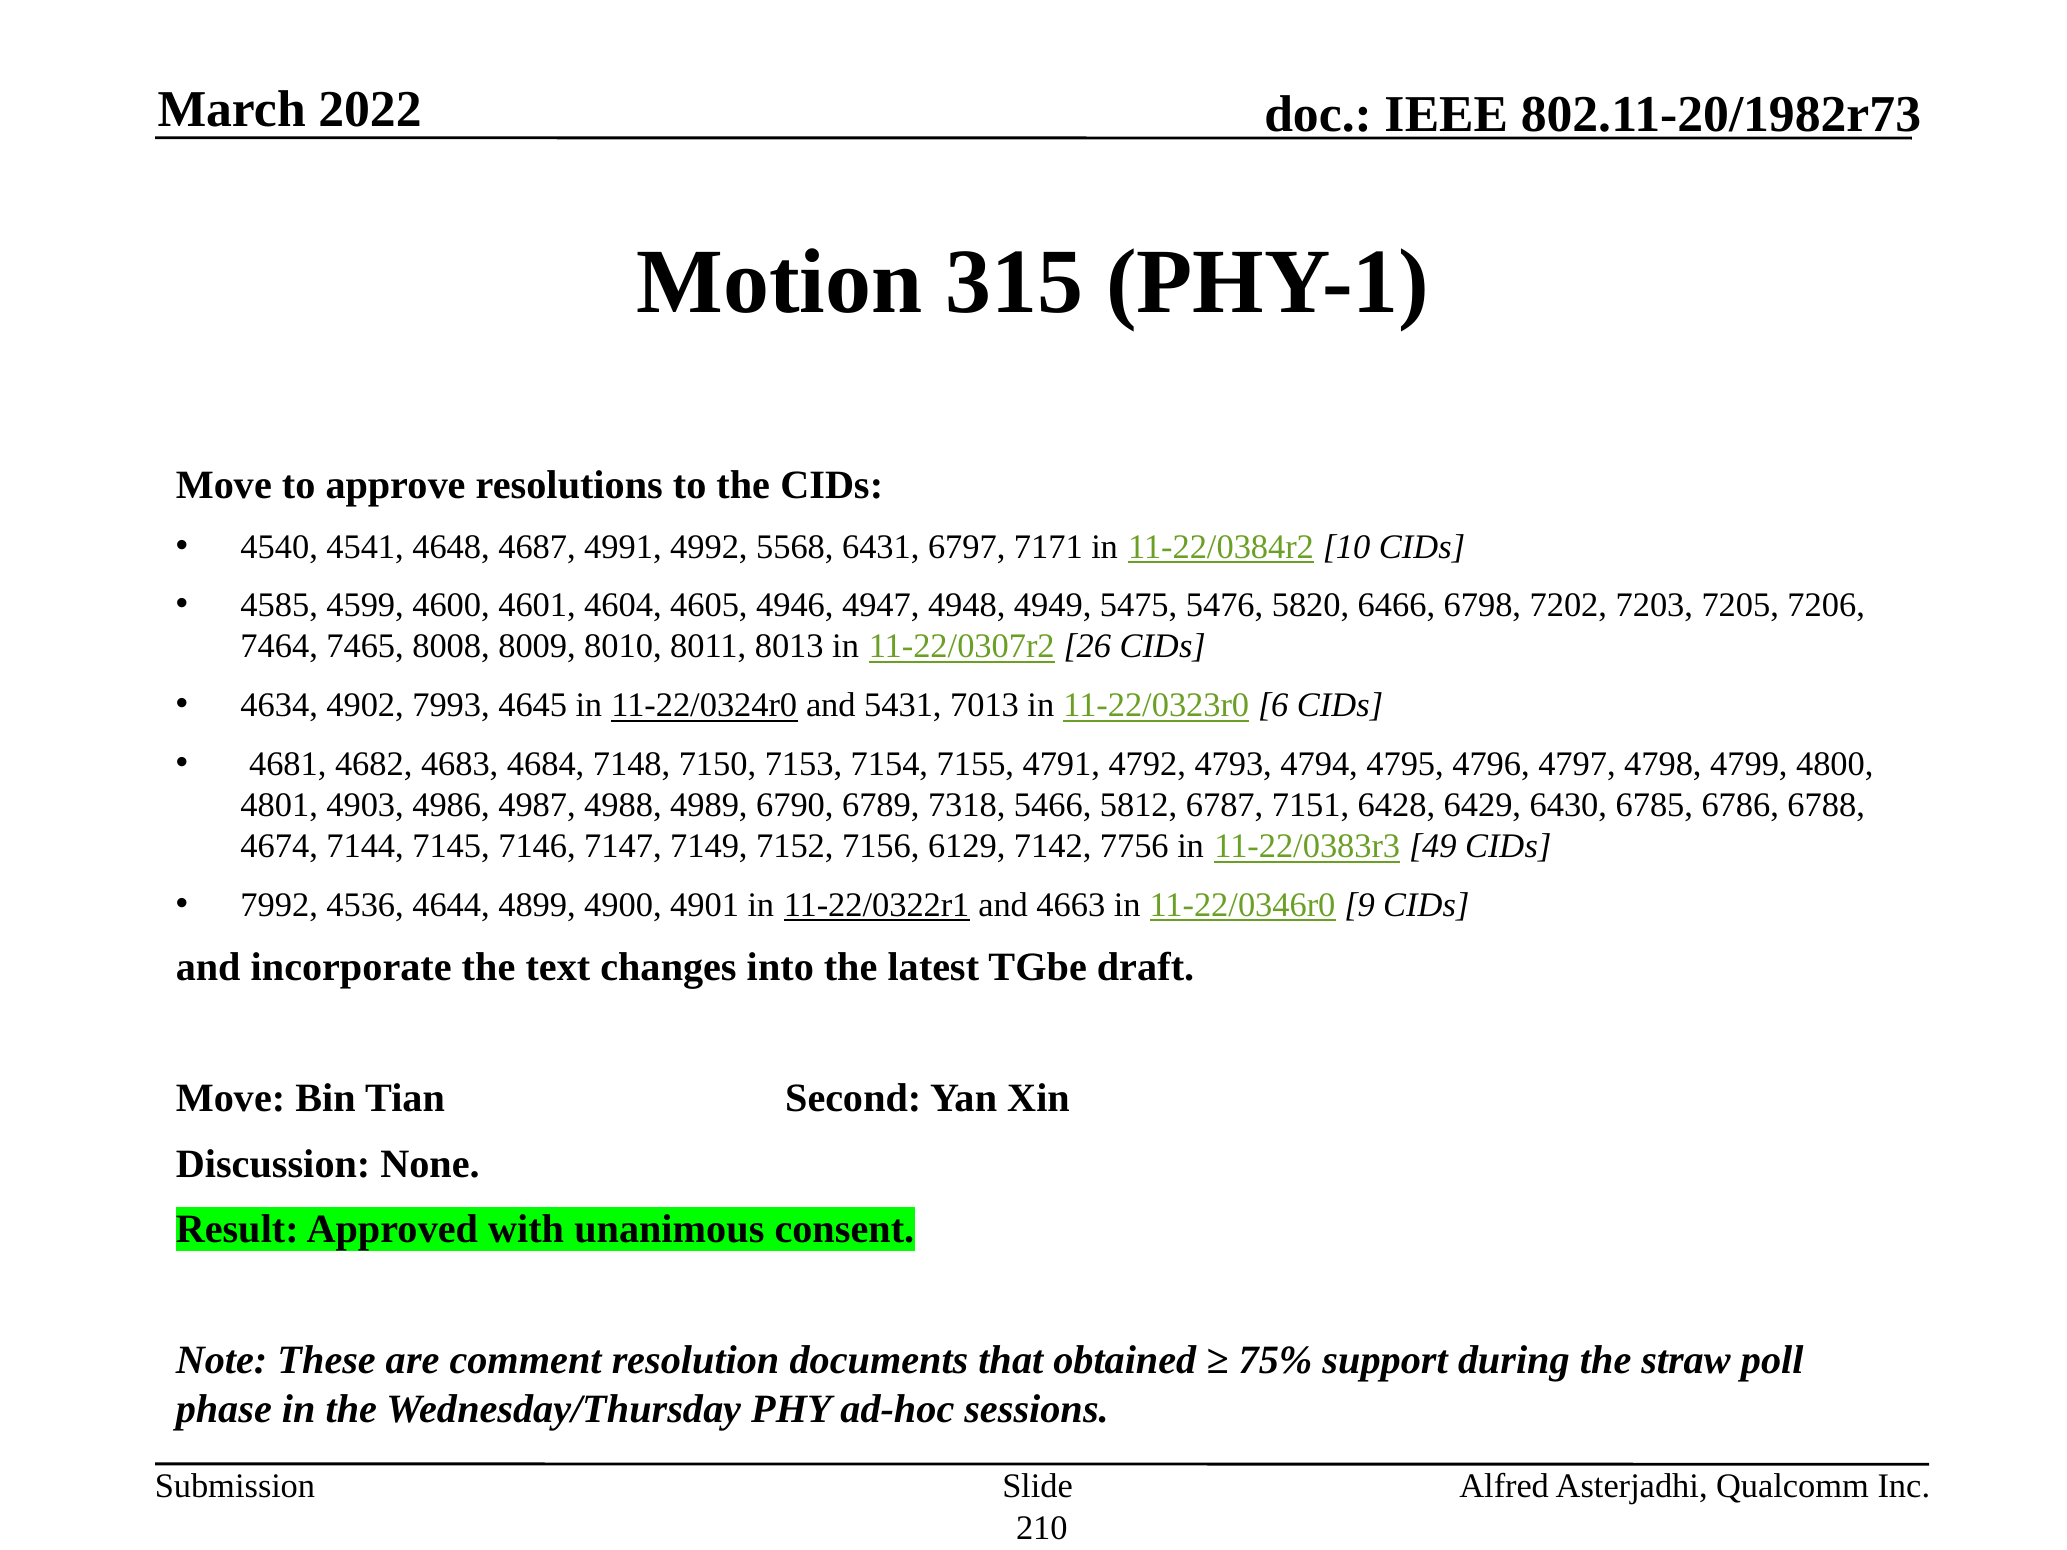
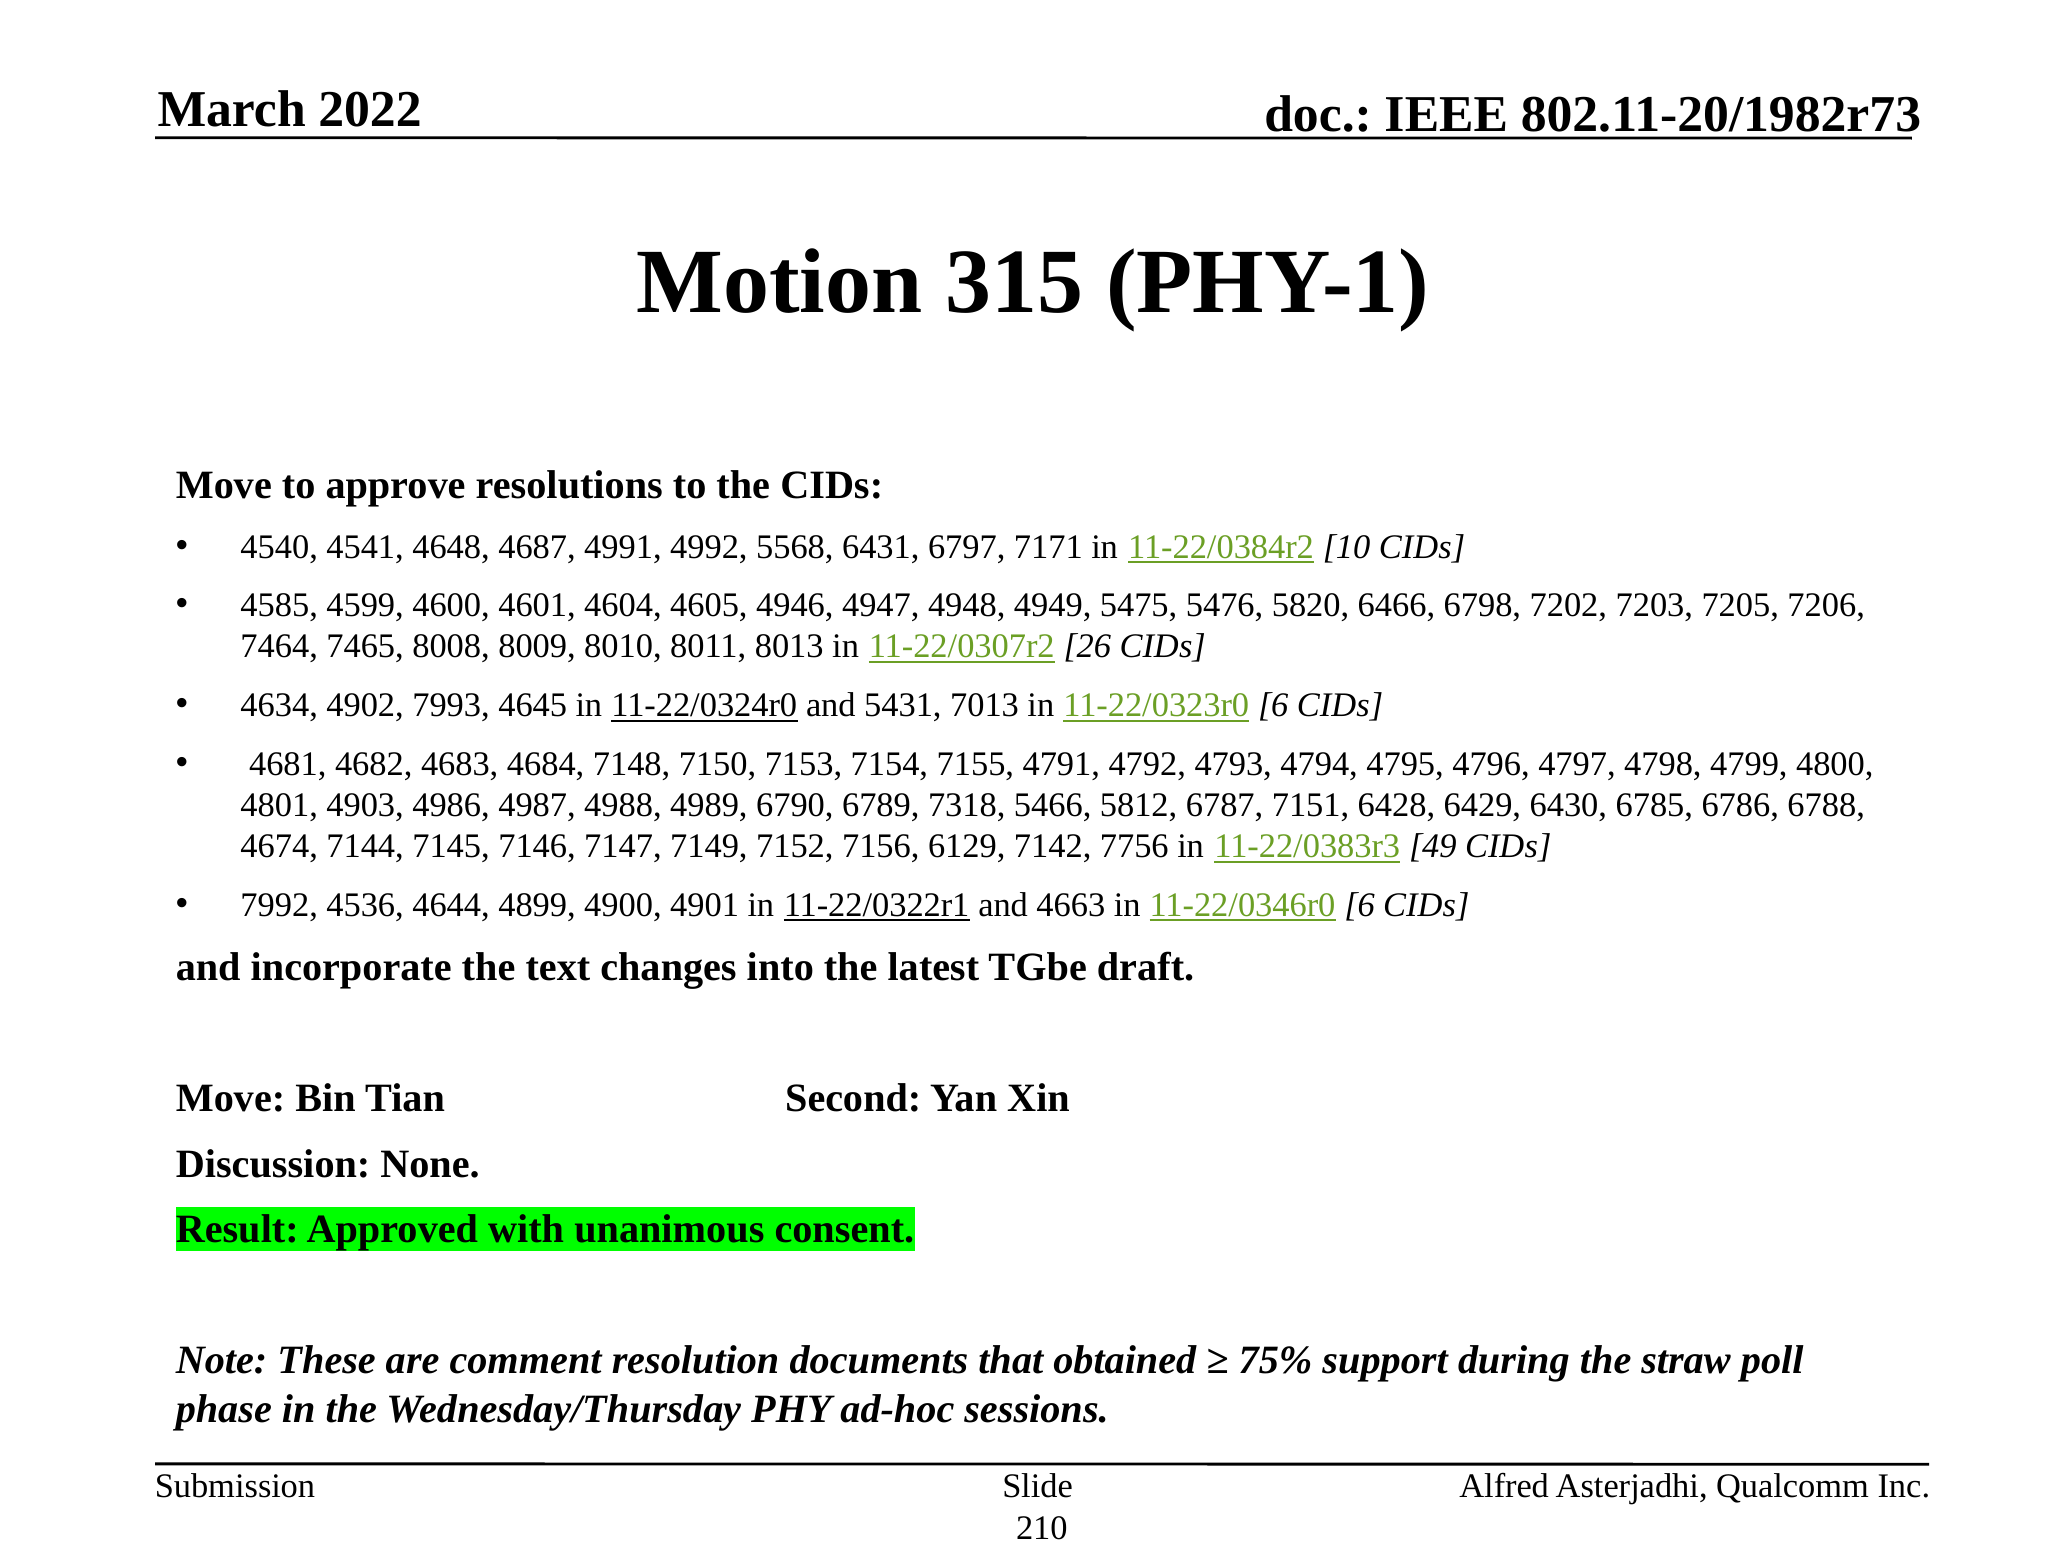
11-22/0346r0 9: 9 -> 6
